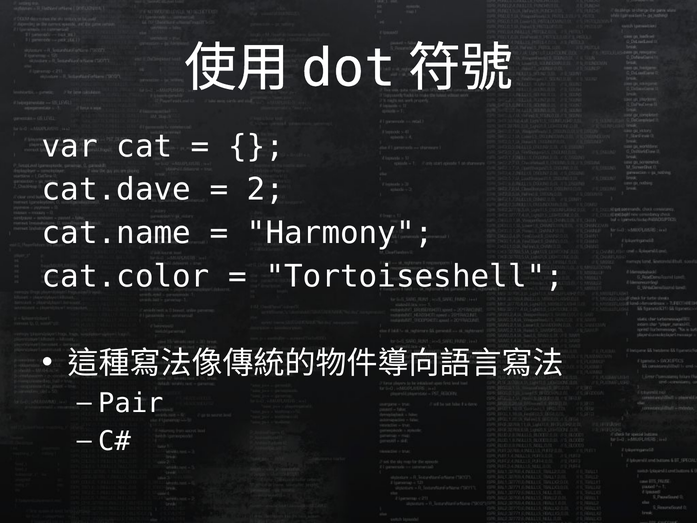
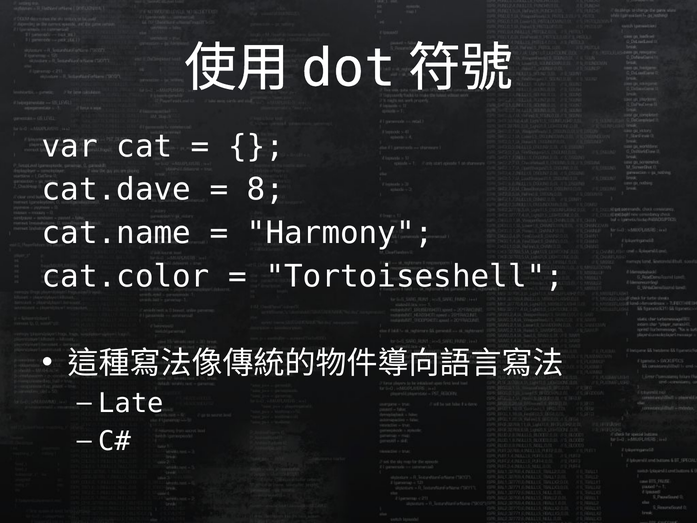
2: 2 -> 8
Pair: Pair -> Late
